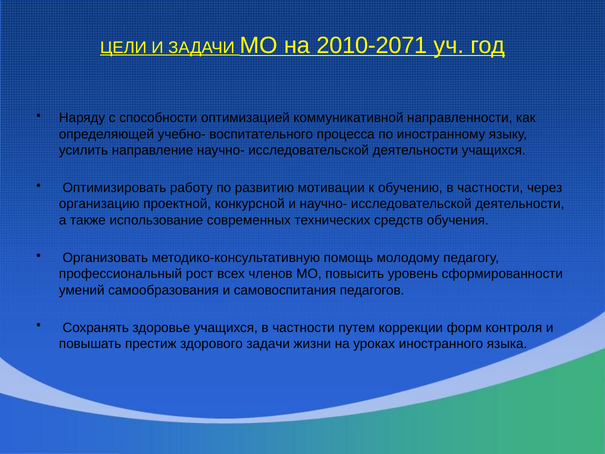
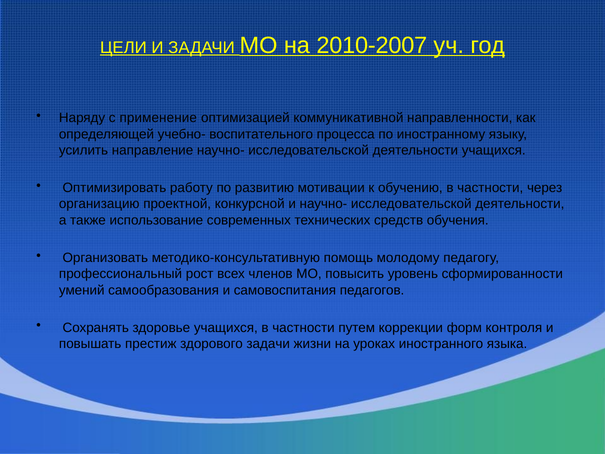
2010-2071: 2010-2071 -> 2010-2007
способности: способности -> применение
